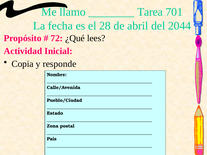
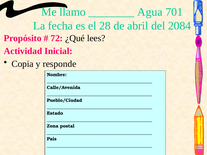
Tarea: Tarea -> Agua
2044: 2044 -> 2084
